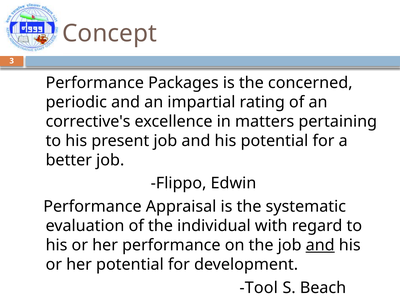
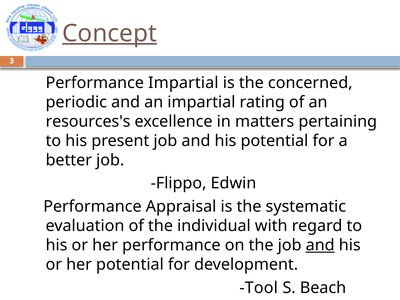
Concept underline: none -> present
Performance Packages: Packages -> Impartial
corrective's: corrective's -> resources's
